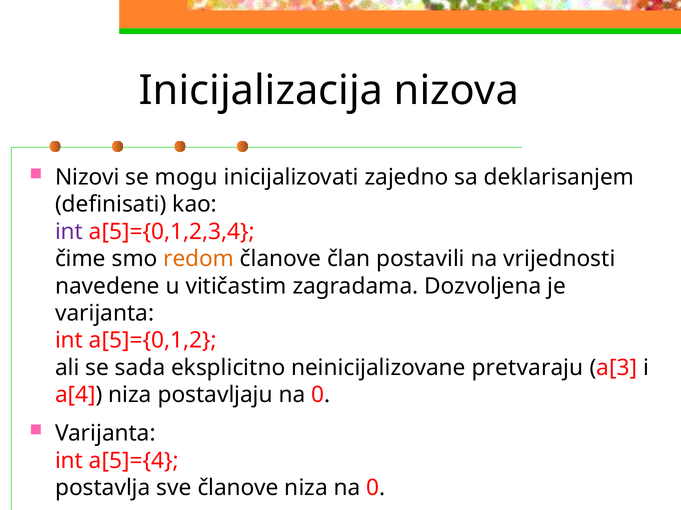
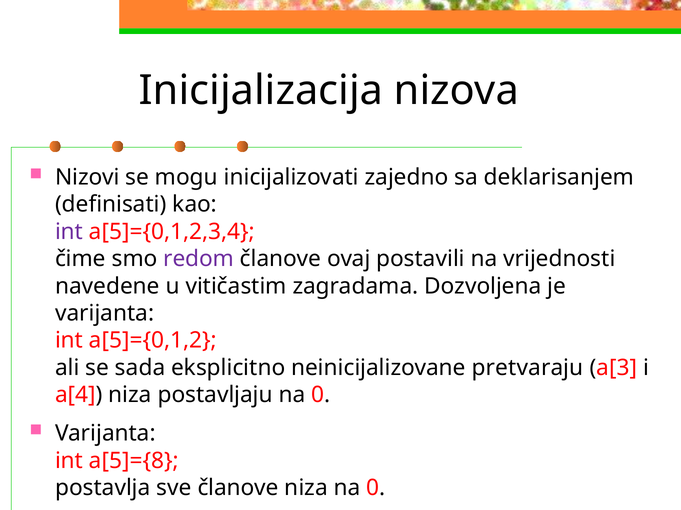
redom colour: orange -> purple
član: član -> ovaj
a[5]={4: a[5]={4 -> a[5]={8
